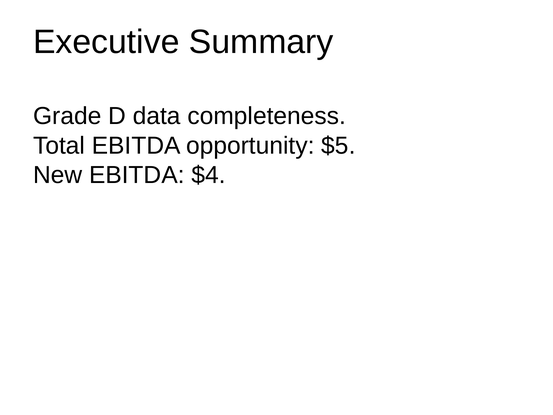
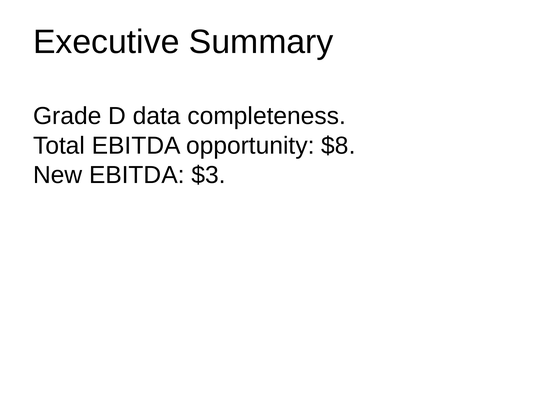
$5: $5 -> $8
$4: $4 -> $3
